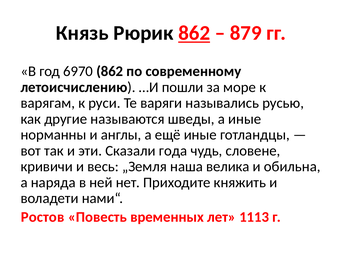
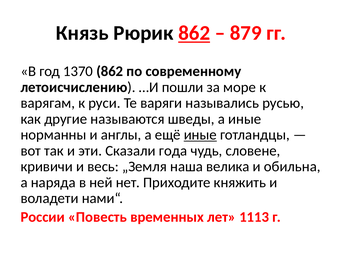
6970: 6970 -> 1370
иные at (200, 135) underline: none -> present
Ростов: Ростов -> России
